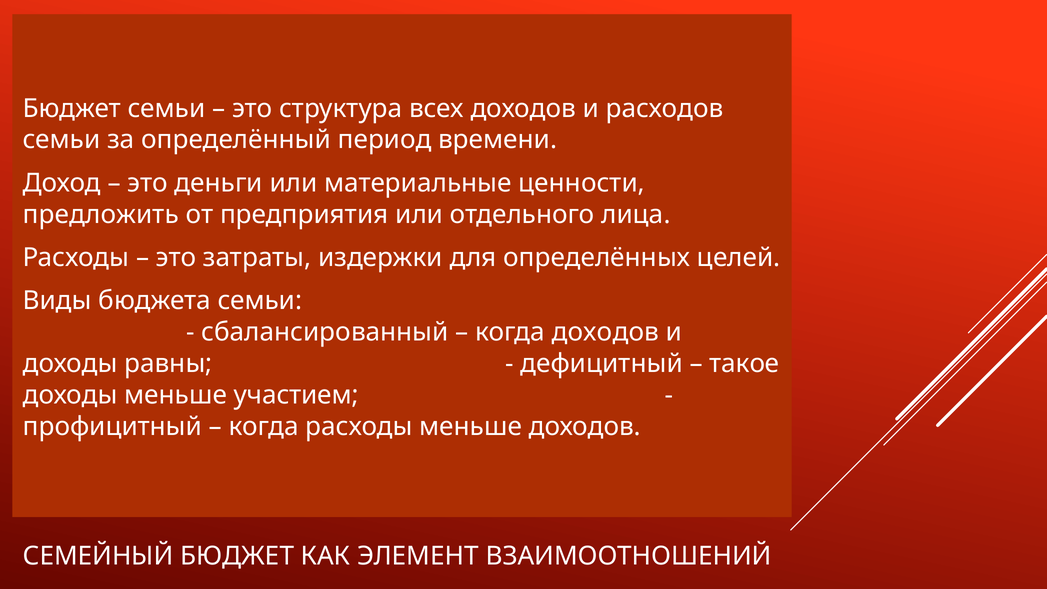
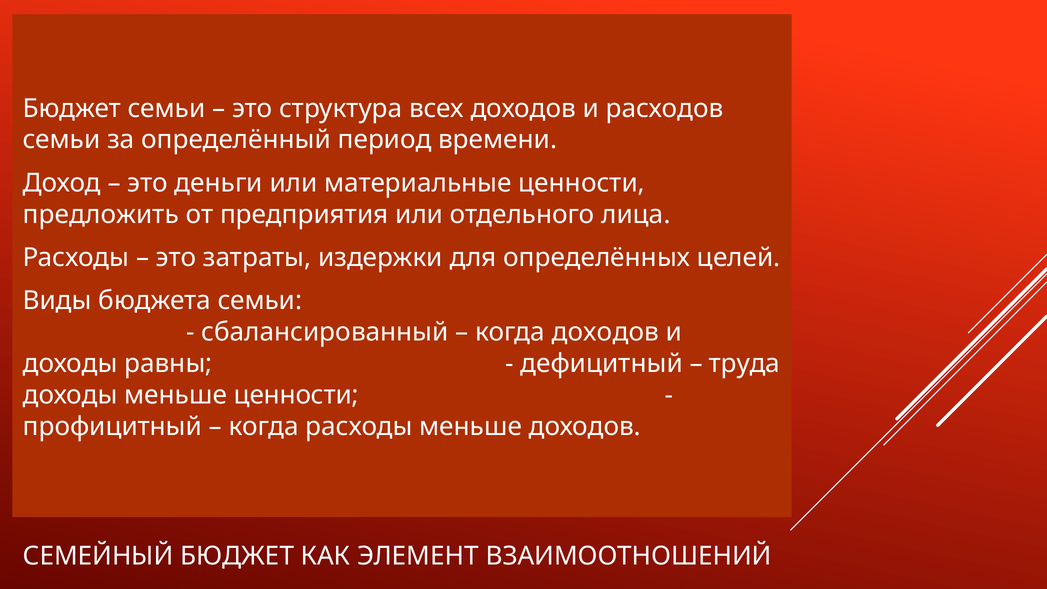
такое: такое -> труда
меньше участием: участием -> ценности
